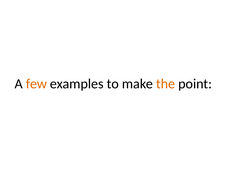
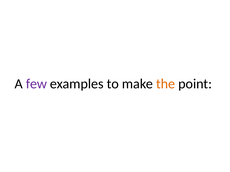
few colour: orange -> purple
